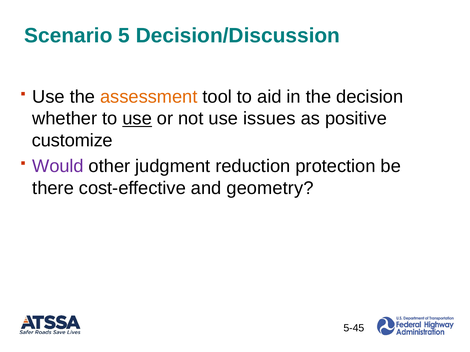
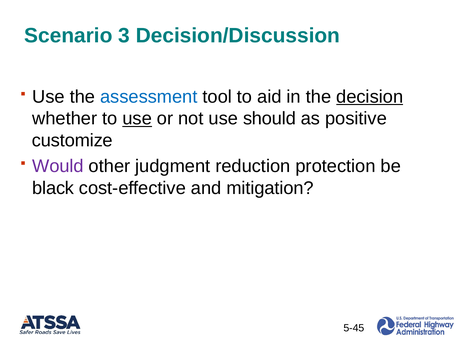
5: 5 -> 3
assessment colour: orange -> blue
decision underline: none -> present
issues: issues -> should
there: there -> black
geometry: geometry -> mitigation
